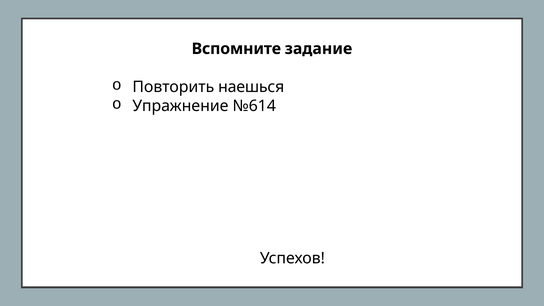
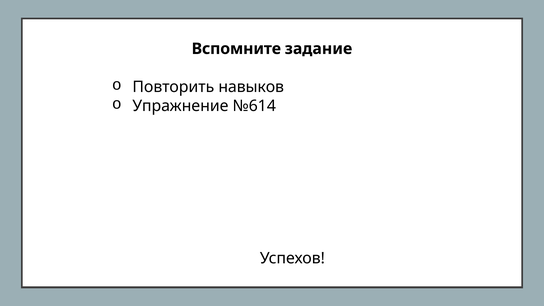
наешься: наешься -> навыков
